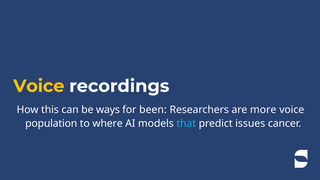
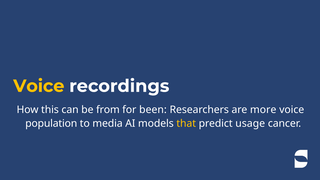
ways: ways -> from
where: where -> media
that colour: light blue -> yellow
issues: issues -> usage
